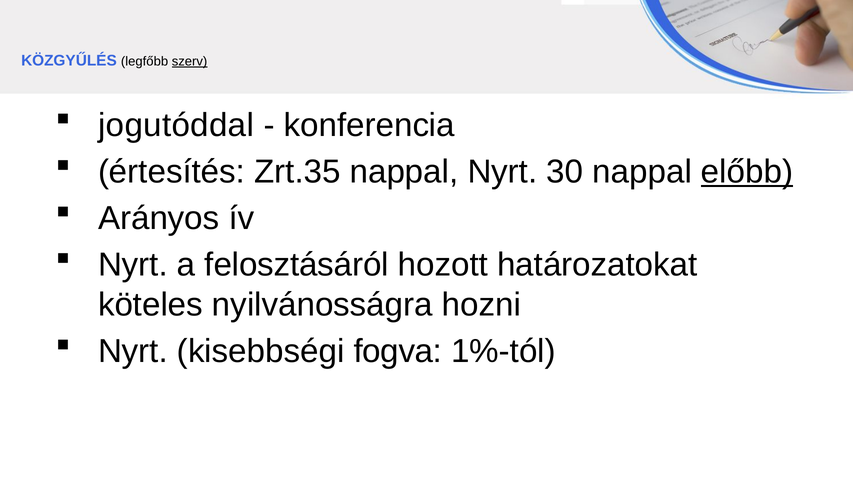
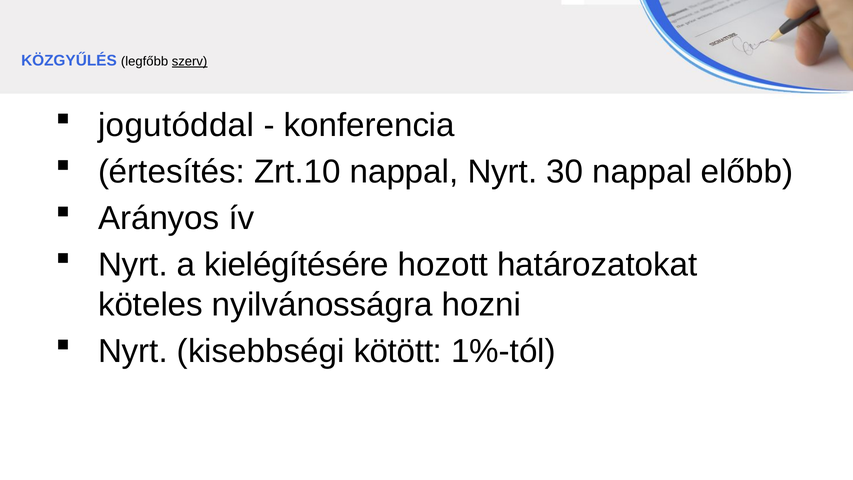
Zrt.35: Zrt.35 -> Zrt.10
előbb underline: present -> none
felosztásáról: felosztásáról -> kielégítésére
fogva: fogva -> kötött
